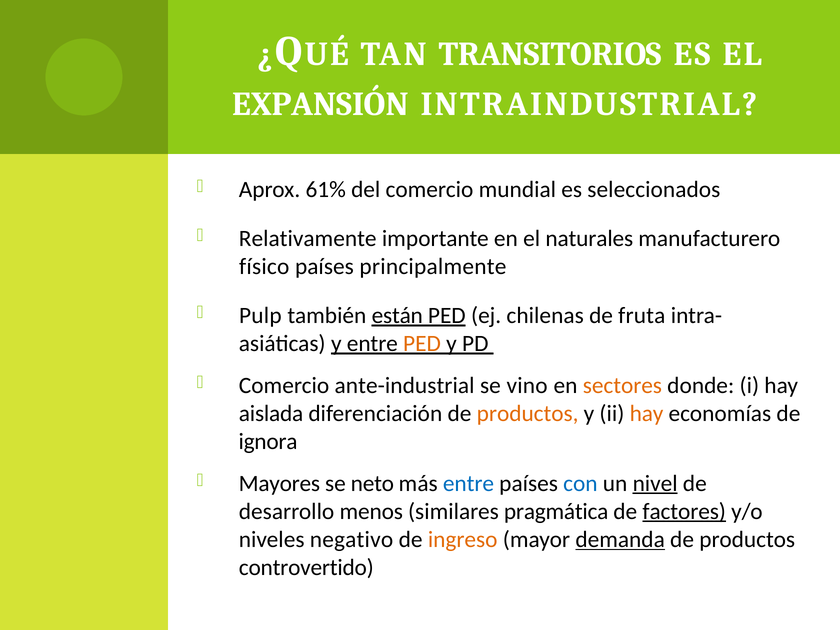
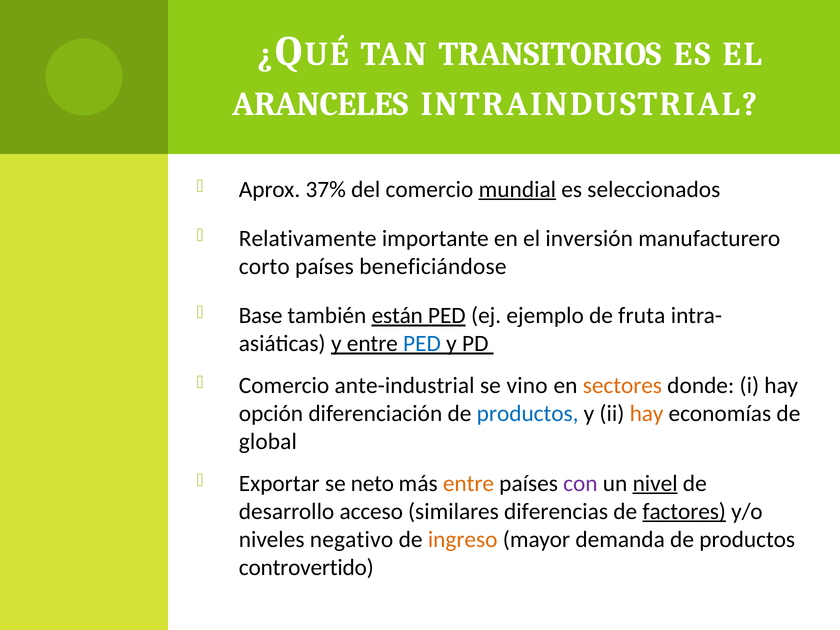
EXPANSIÓN: EXPANSIÓN -> ARANCELES
61%: 61% -> 37%
mundial underline: none -> present
naturales: naturales -> inversión
físico: físico -> corto
principalmente: principalmente -> beneficiándose
Pulp: Pulp -> Base
chilenas: chilenas -> ejemplo
PED at (422, 343) colour: orange -> blue
aislada: aislada -> opción
productos at (528, 413) colour: orange -> blue
ignora: ignora -> global
Mayores: Mayores -> Exportar
entre at (469, 483) colour: blue -> orange
con colour: blue -> purple
menos: menos -> acceso
pragmática: pragmática -> diferencias
demanda underline: present -> none
